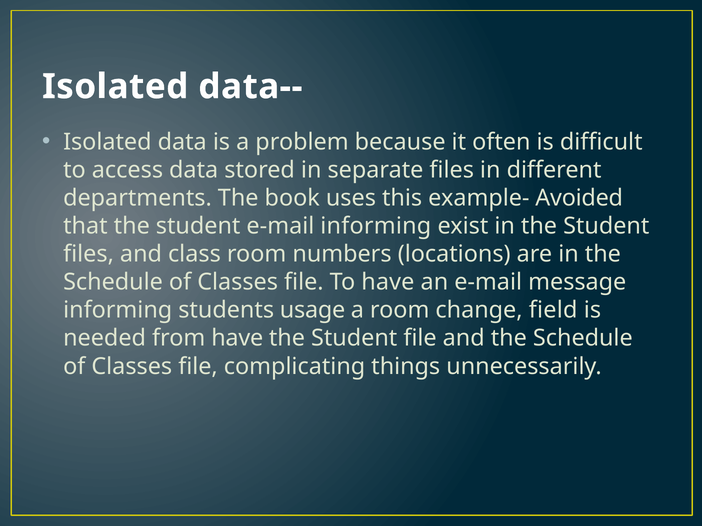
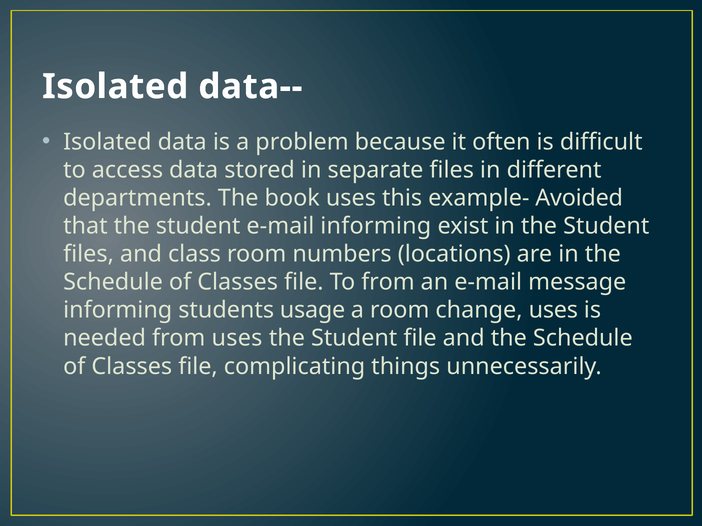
To have: have -> from
change field: field -> uses
from have: have -> uses
